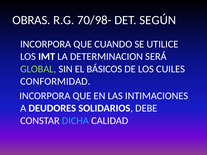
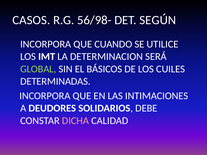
OBRAS: OBRAS -> CASOS
70/98-: 70/98- -> 56/98-
CONFORMIDAD: CONFORMIDAD -> DETERMINADAS
DICHA colour: light blue -> pink
